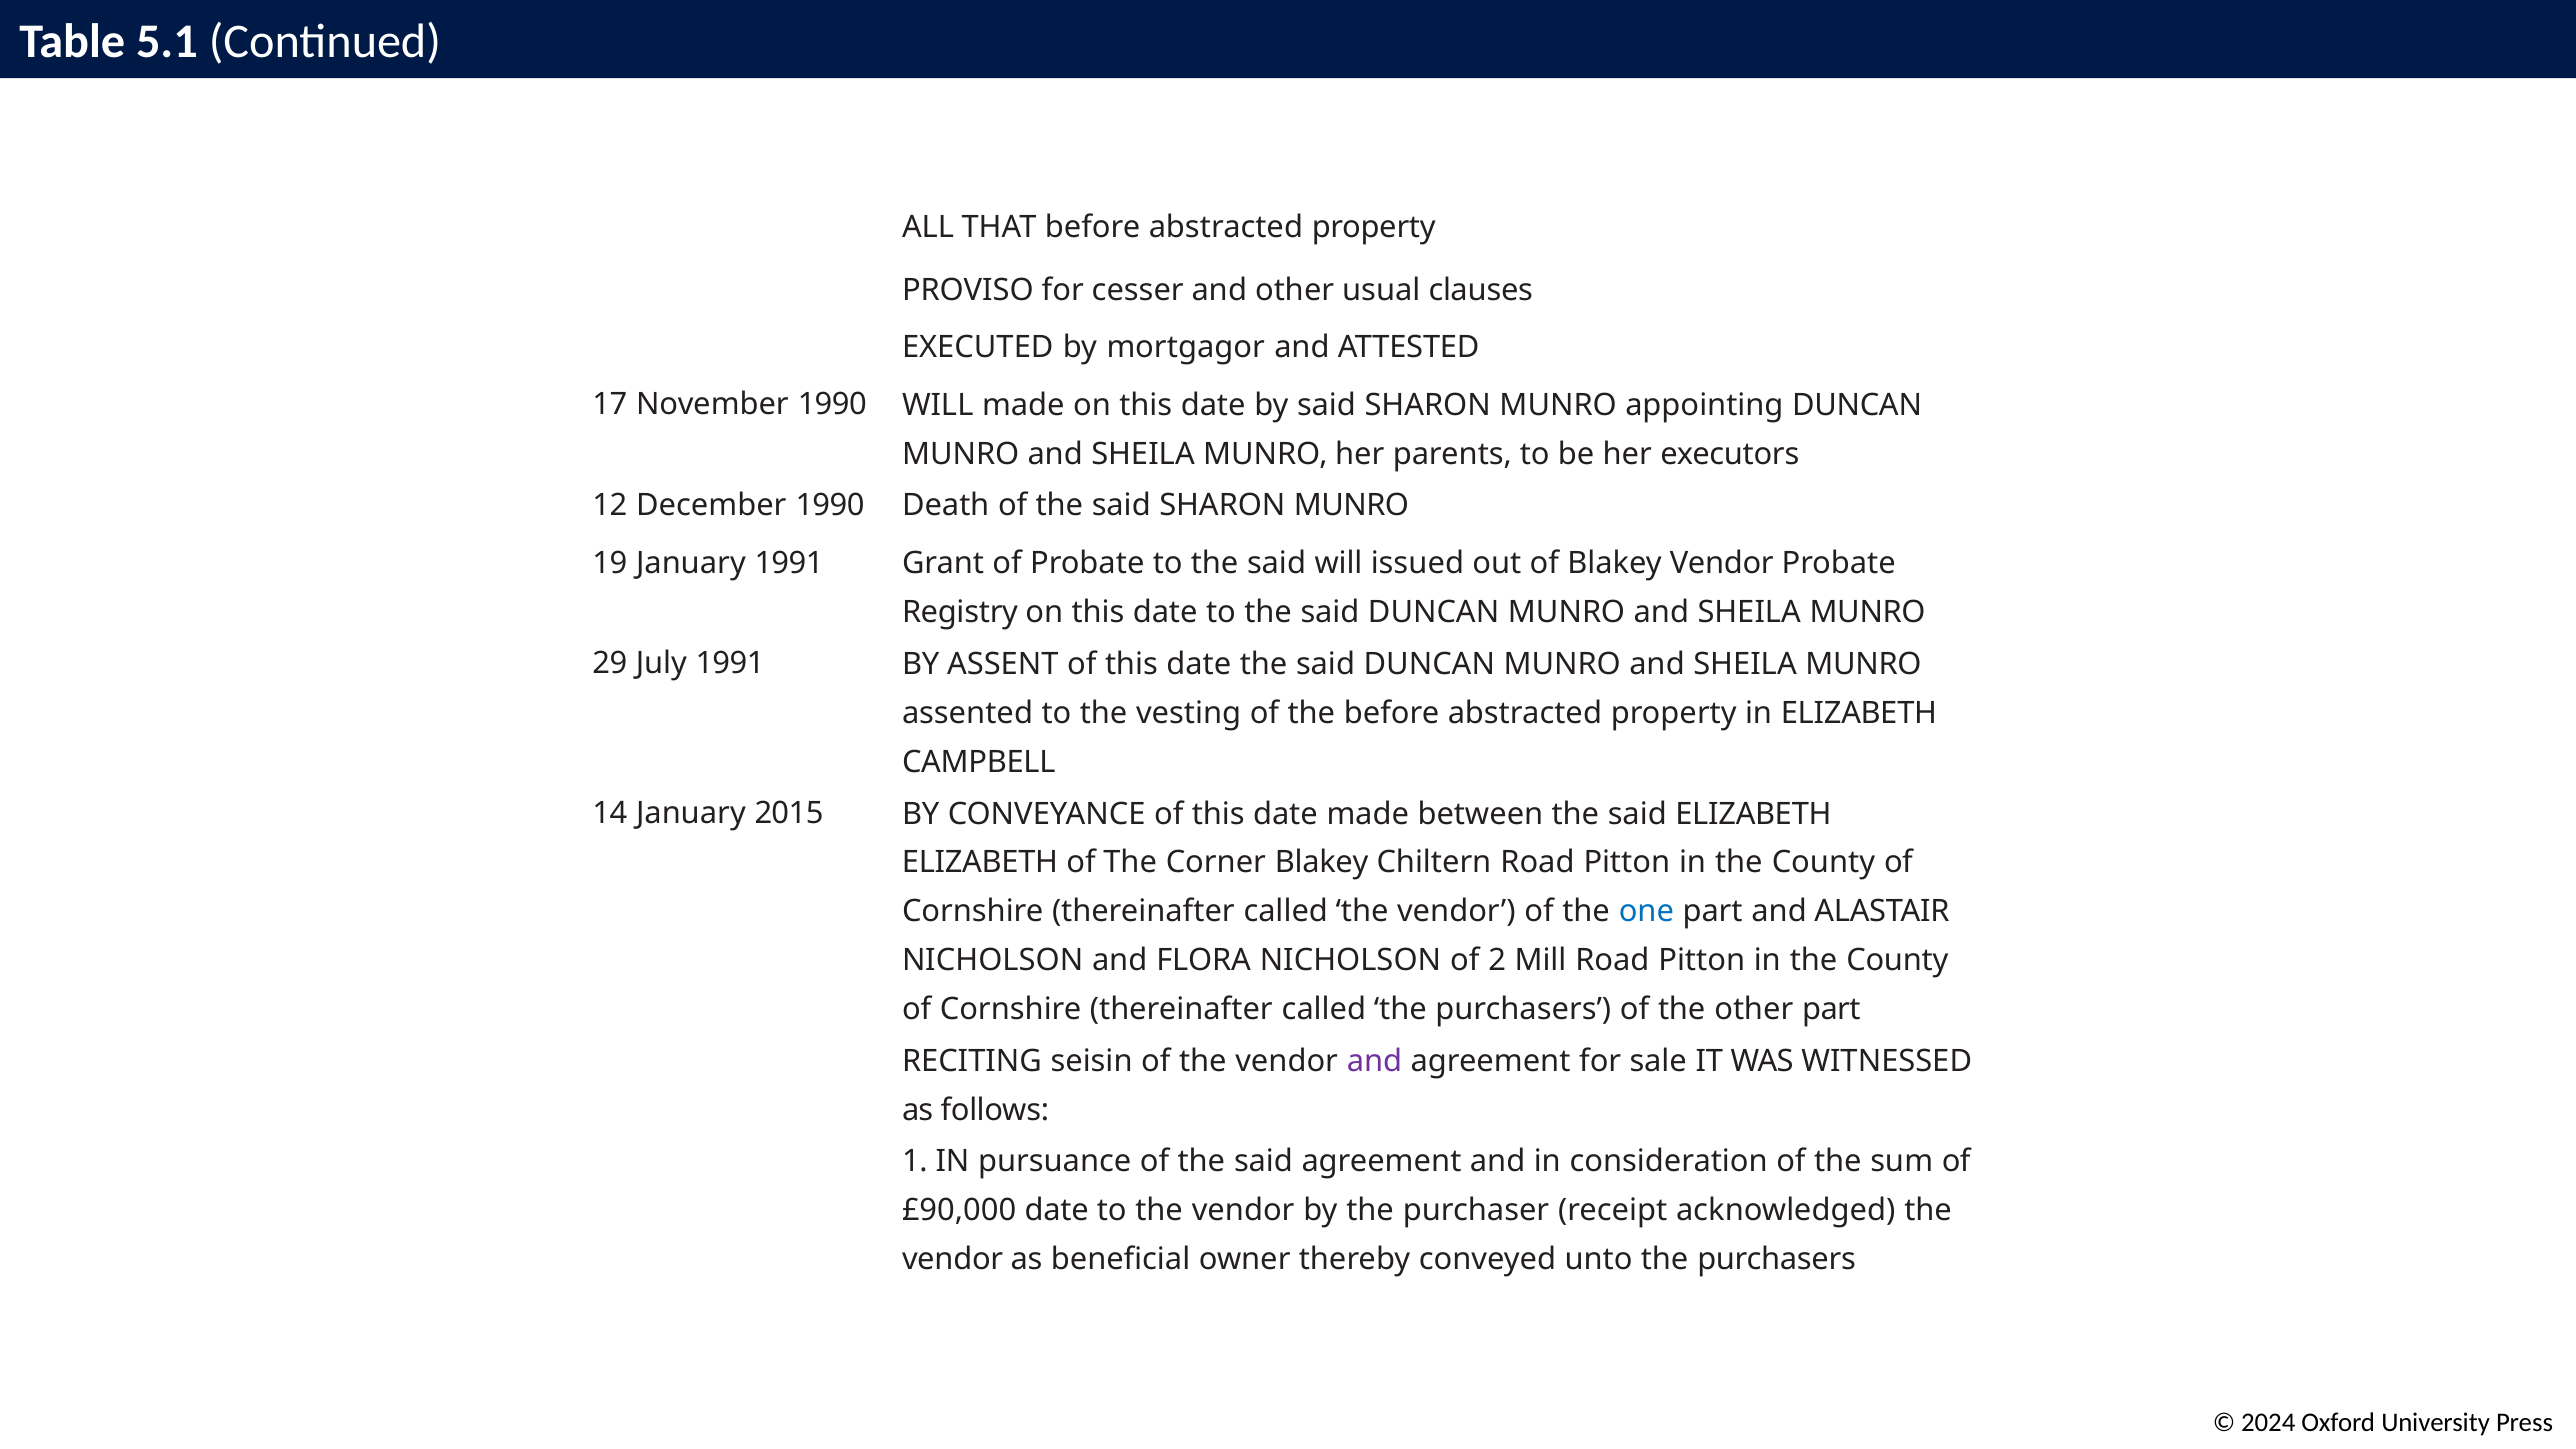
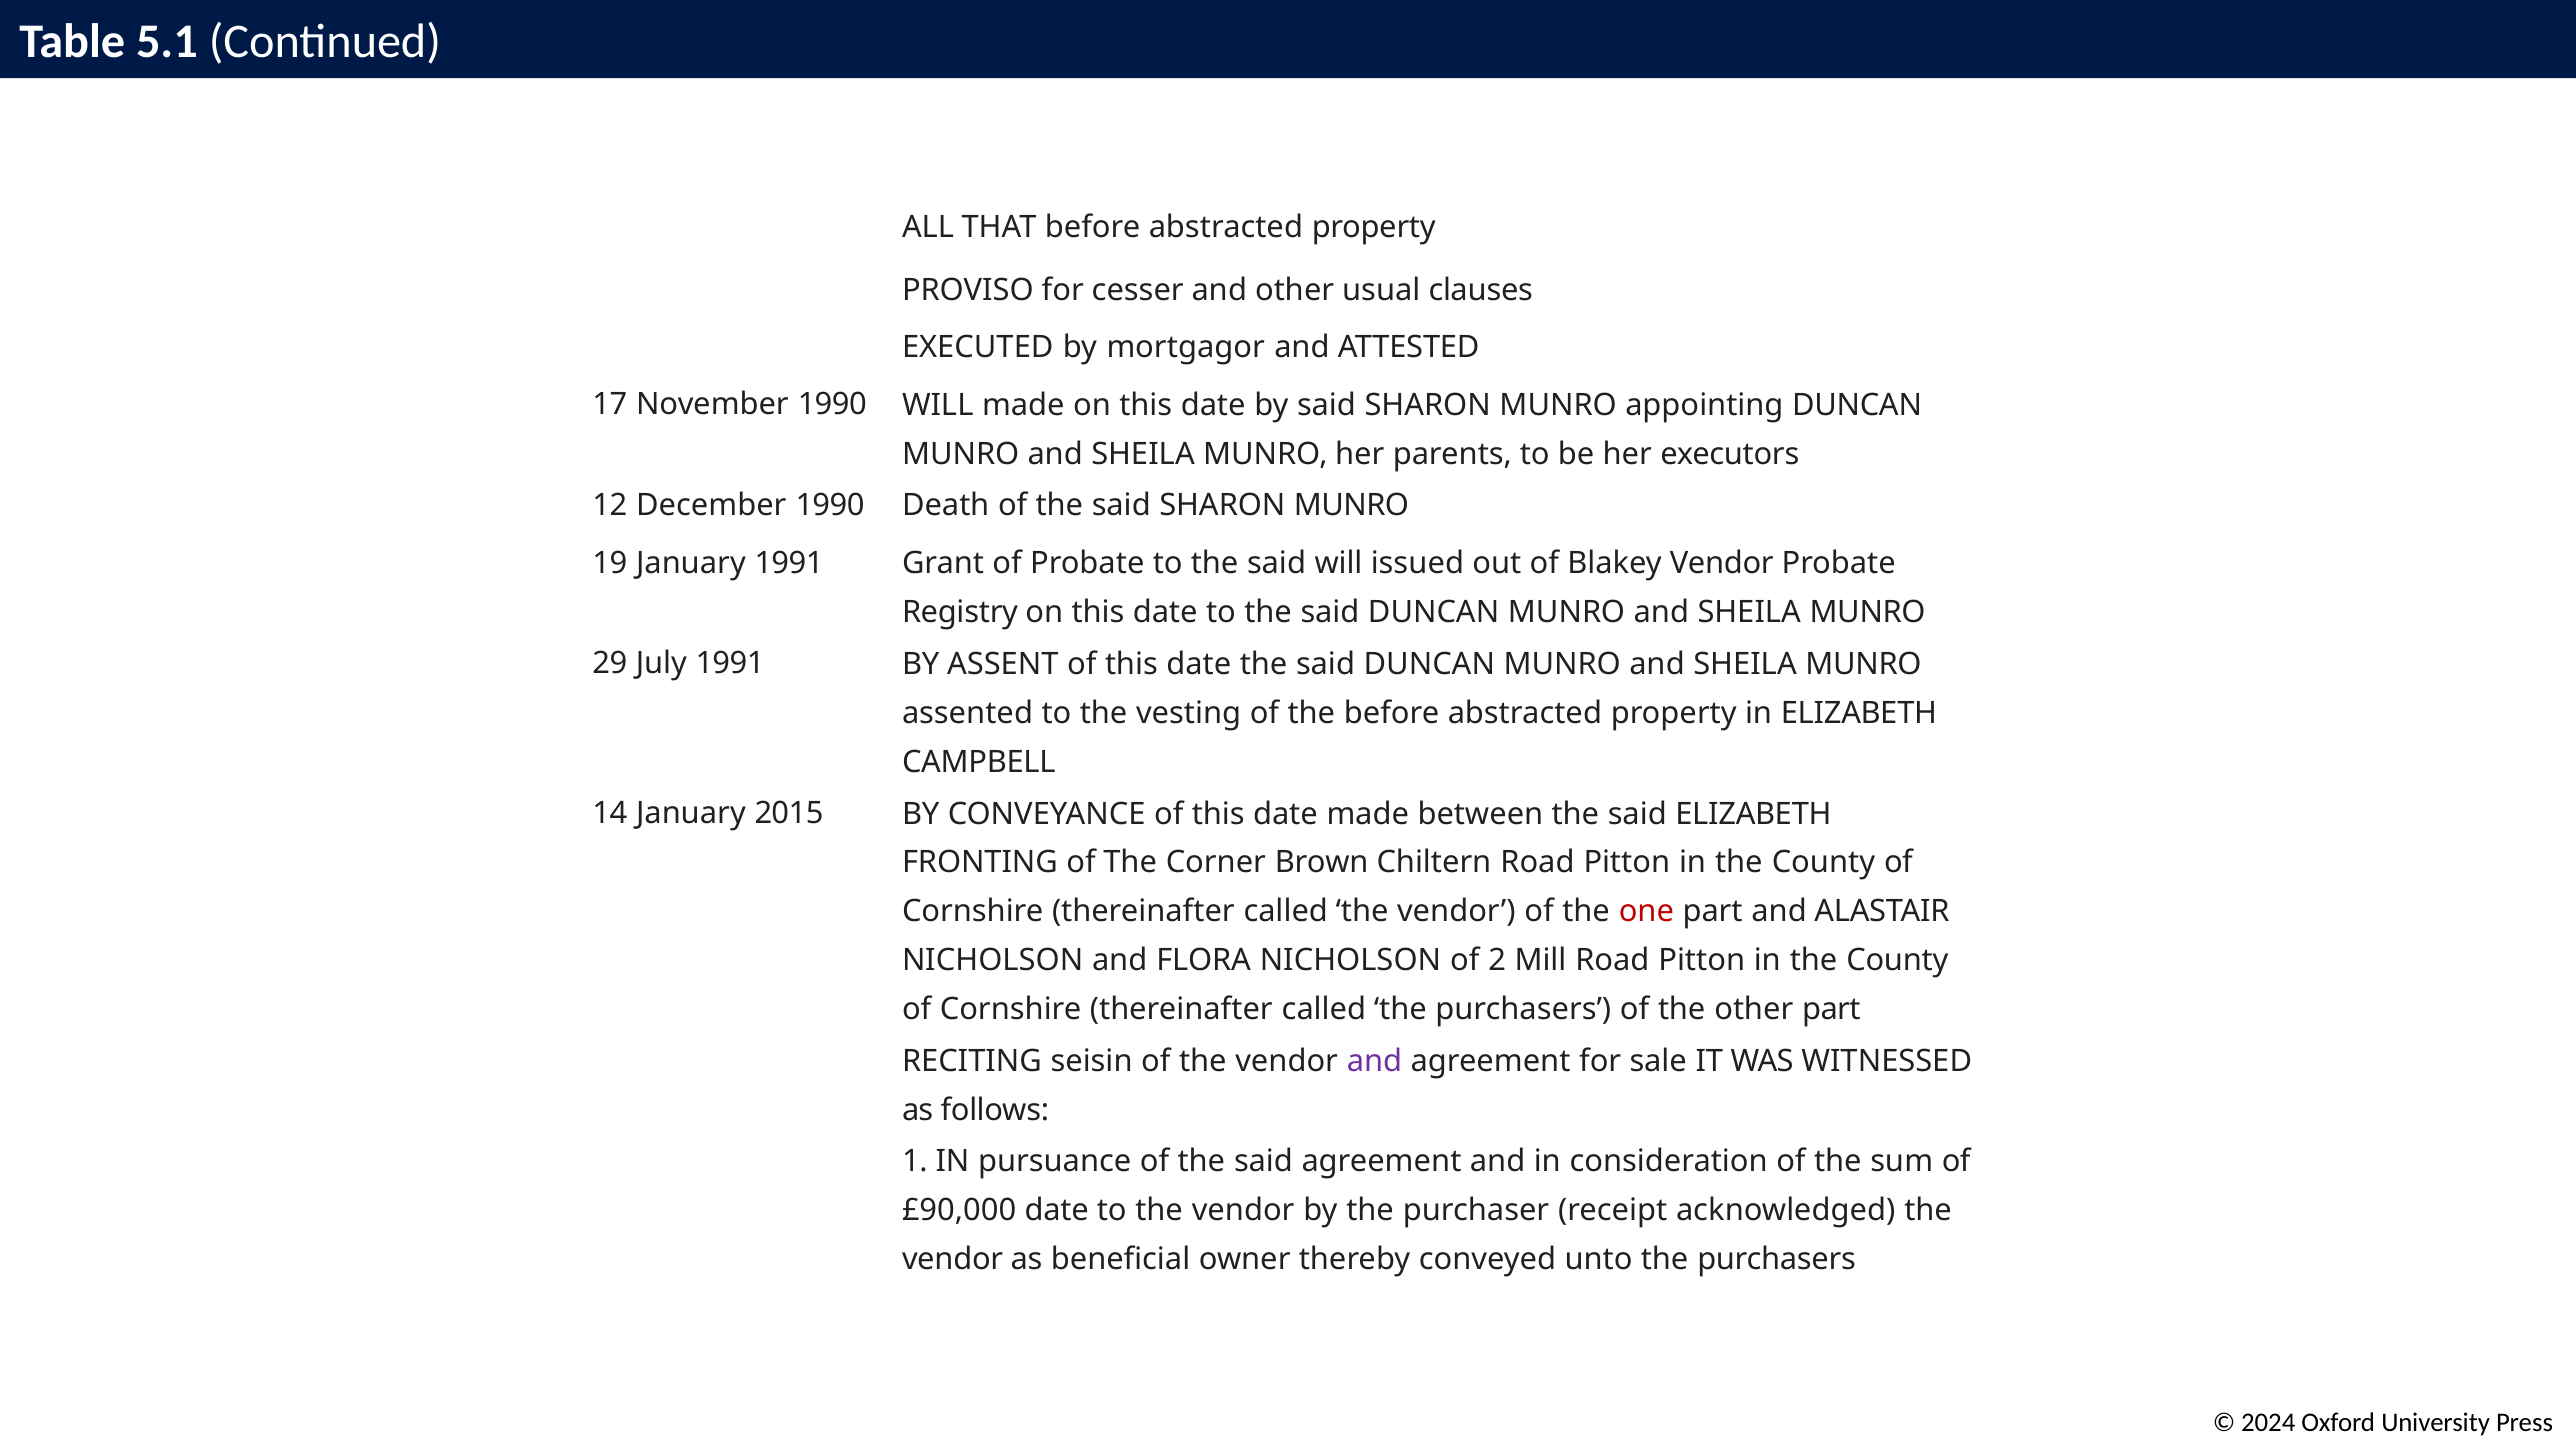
ELIZABETH at (980, 863): ELIZABETH -> FRONTING
Corner Blakey: Blakey -> Brown
one colour: blue -> red
